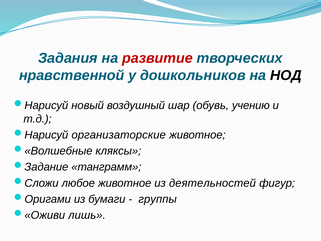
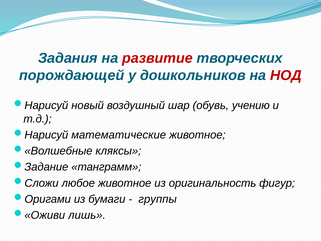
нравственной: нравственной -> порождающей
НОД colour: black -> red
организаторские: организаторские -> математические
деятельностей: деятельностей -> оригинальность
